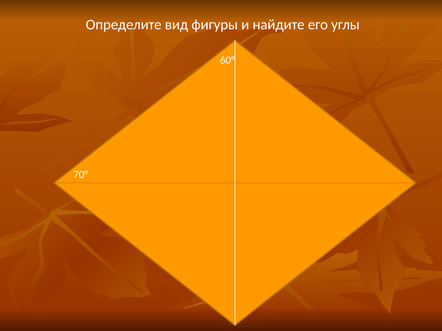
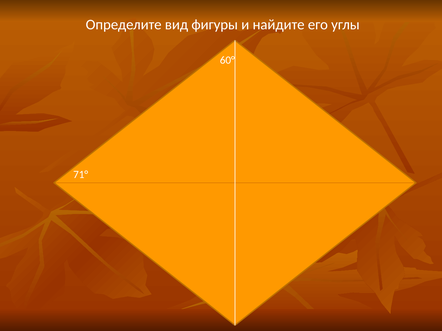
70°: 70° -> 71°
